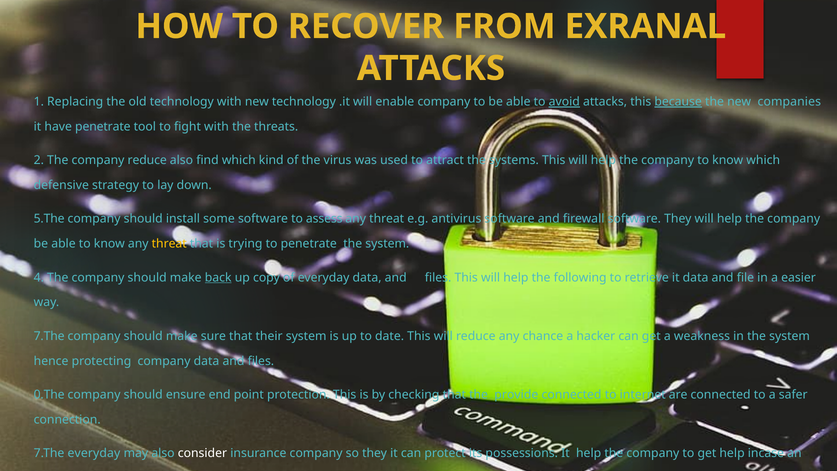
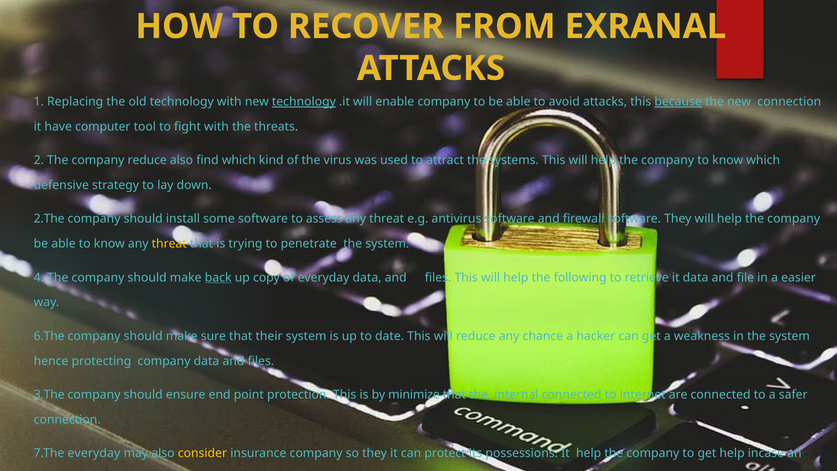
technology at (304, 102) underline: none -> present
avoid underline: present -> none
new companies: companies -> connection
have penetrate: penetrate -> computer
5.The: 5.The -> 2.The
7.The at (49, 336): 7.The -> 6.The
0.The: 0.The -> 3.The
checking: checking -> minimize
provide: provide -> internal
consider colour: white -> yellow
